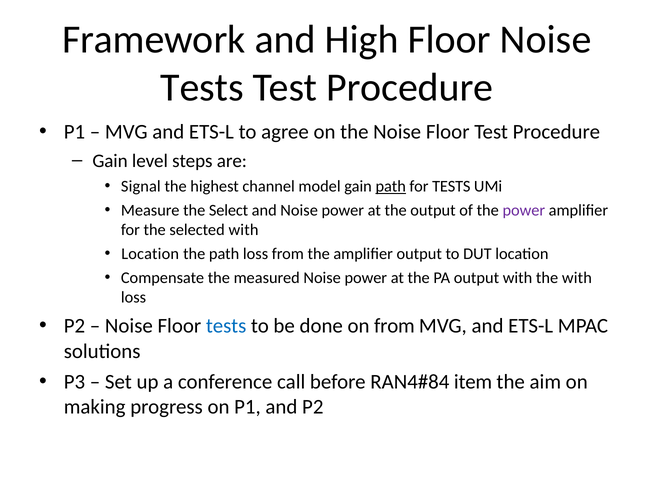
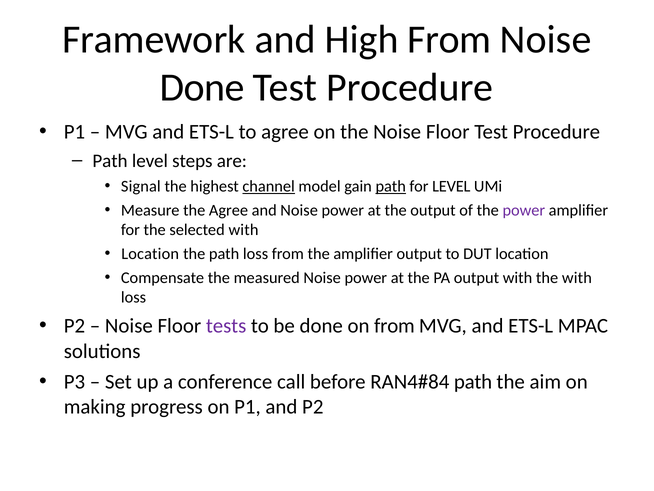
High Floor: Floor -> From
Tests at (202, 87): Tests -> Done
Gain at (110, 161): Gain -> Path
channel underline: none -> present
for TESTS: TESTS -> LEVEL
the Select: Select -> Agree
tests at (226, 326) colour: blue -> purple
item at (473, 382): item -> path
